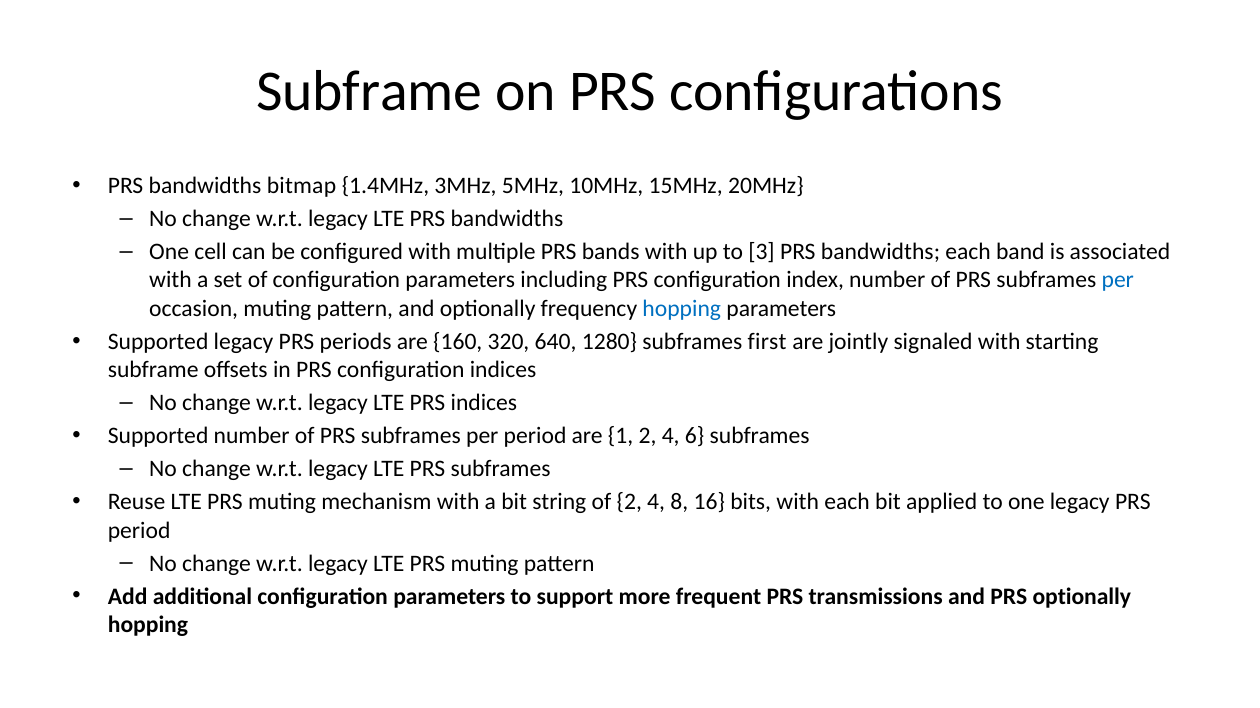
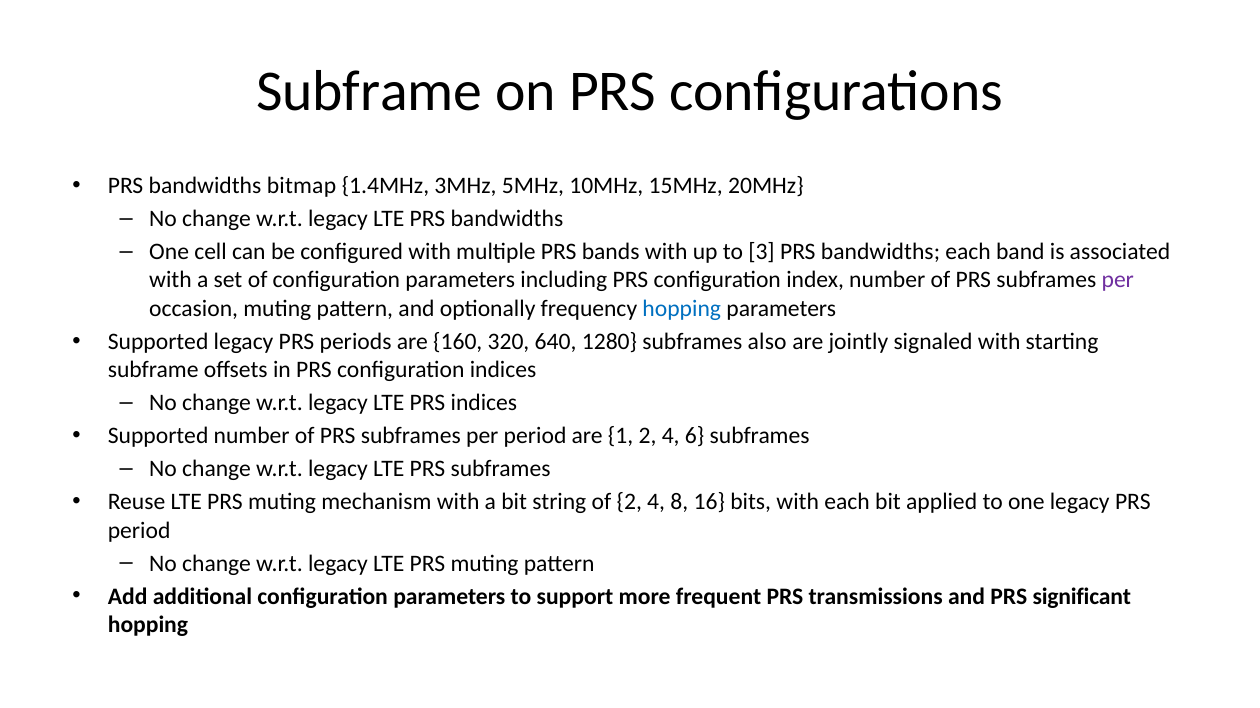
per at (1118, 280) colour: blue -> purple
first: first -> also
PRS optionally: optionally -> significant
